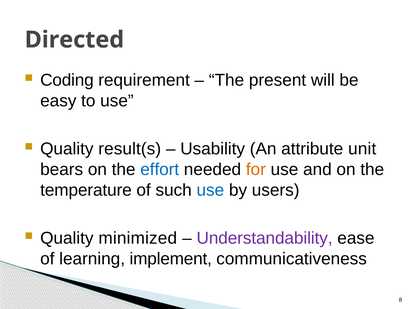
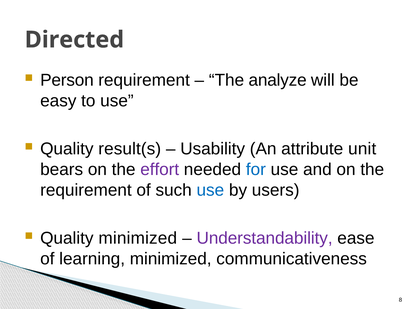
Coding: Coding -> Person
present: present -> analyze
effort colour: blue -> purple
for colour: orange -> blue
temperature at (86, 190): temperature -> requirement
learning implement: implement -> minimized
